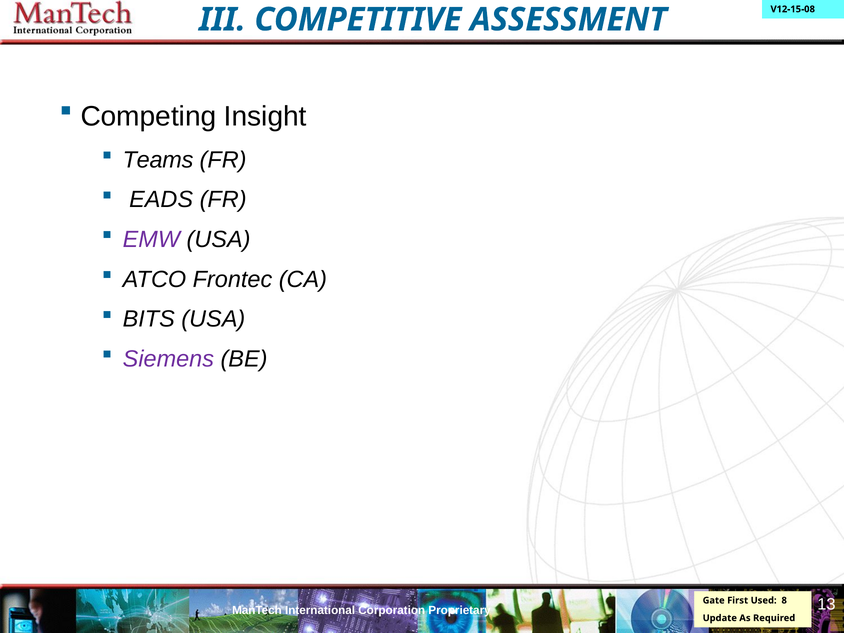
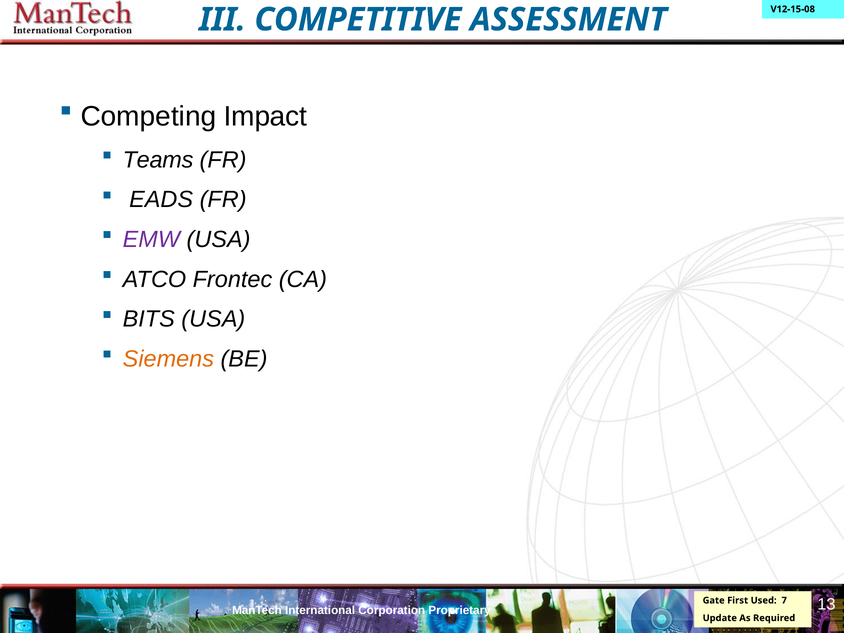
Insight: Insight -> Impact
Siemens colour: purple -> orange
8: 8 -> 7
